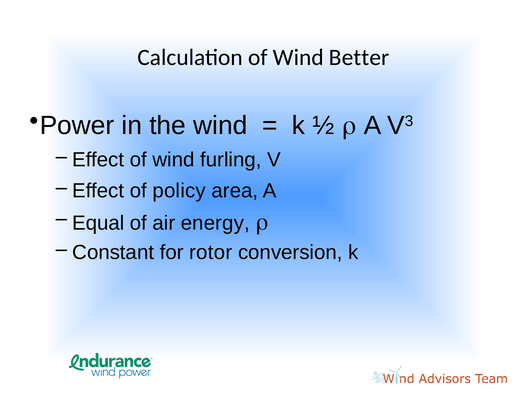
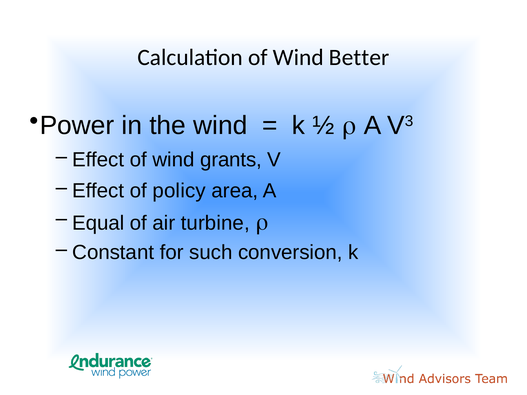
furling: furling -> grants
energy: energy -> turbine
rotor: rotor -> such
